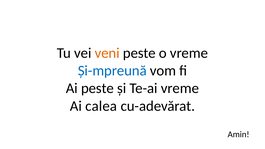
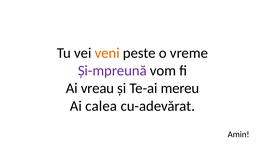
Și-mpreună colour: blue -> purple
Ai peste: peste -> vreau
Te-ai vreme: vreme -> mereu
